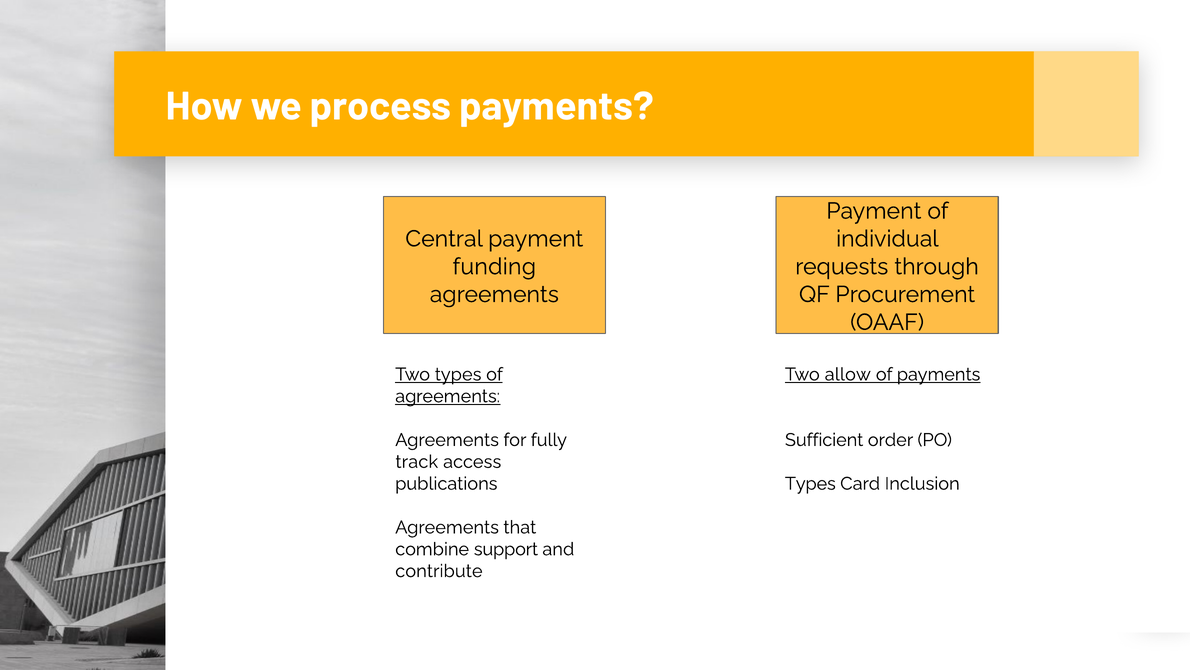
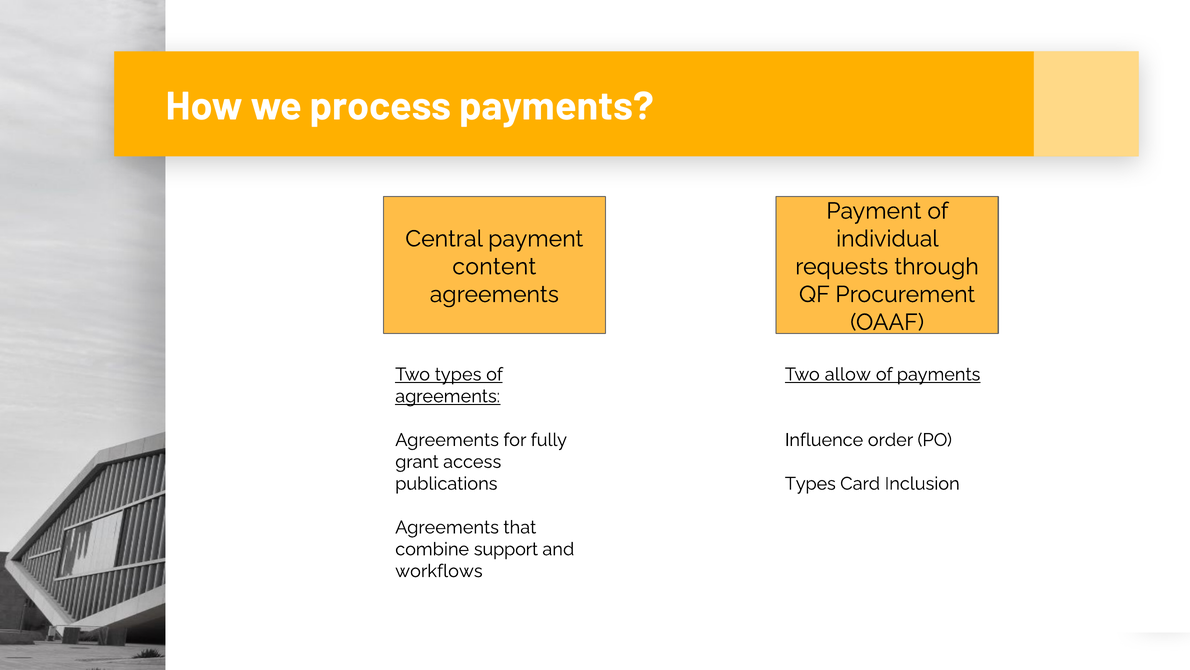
funding: funding -> content
Sufficient: Sufficient -> Influence
track: track -> grant
contribute: contribute -> workflows
